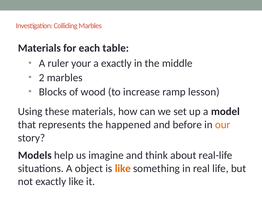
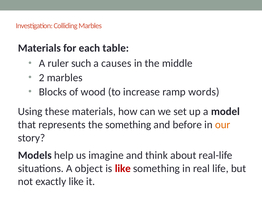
your: your -> such
a exactly: exactly -> causes
lesson: lesson -> words
the happened: happened -> something
like at (123, 168) colour: orange -> red
